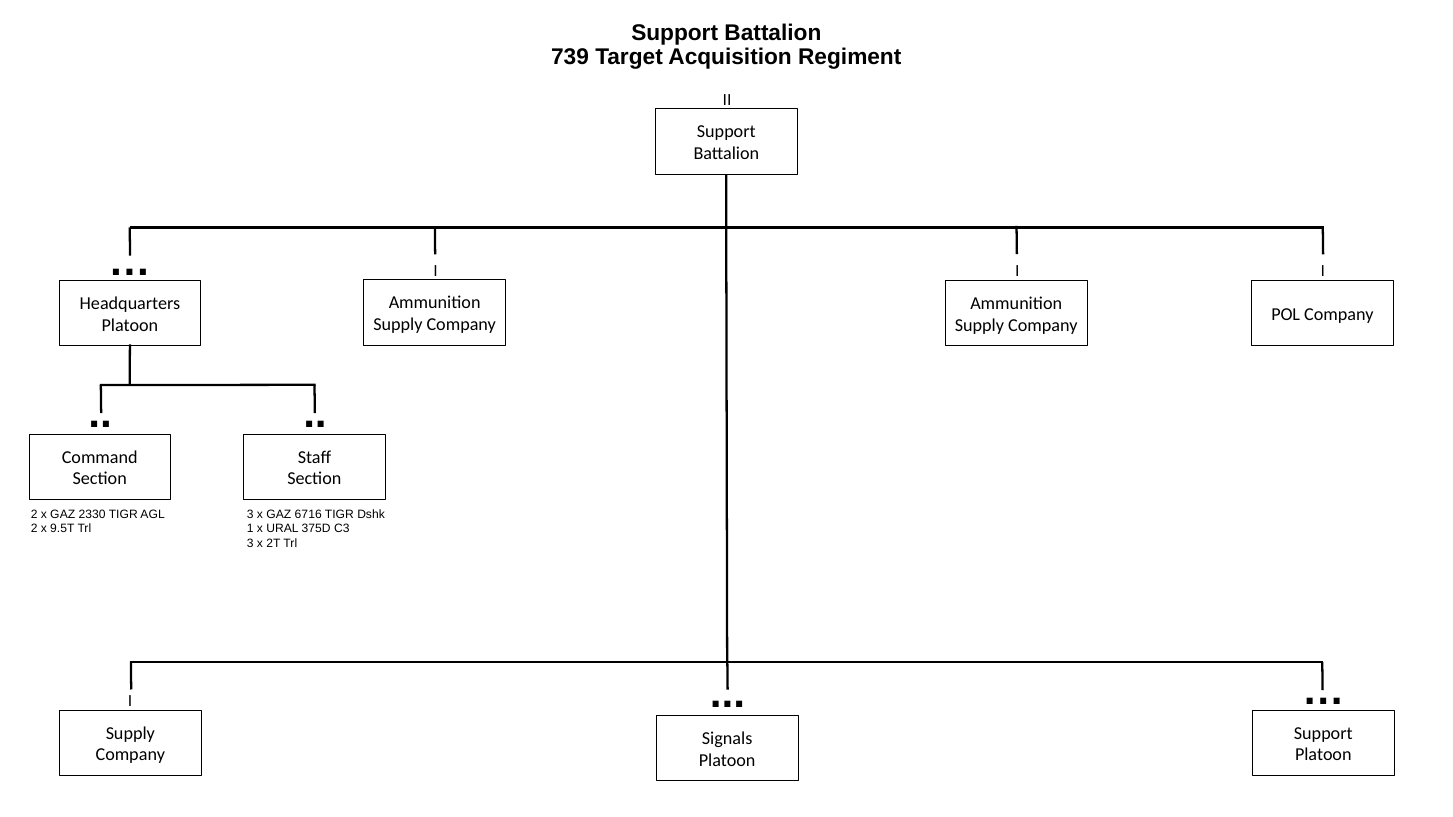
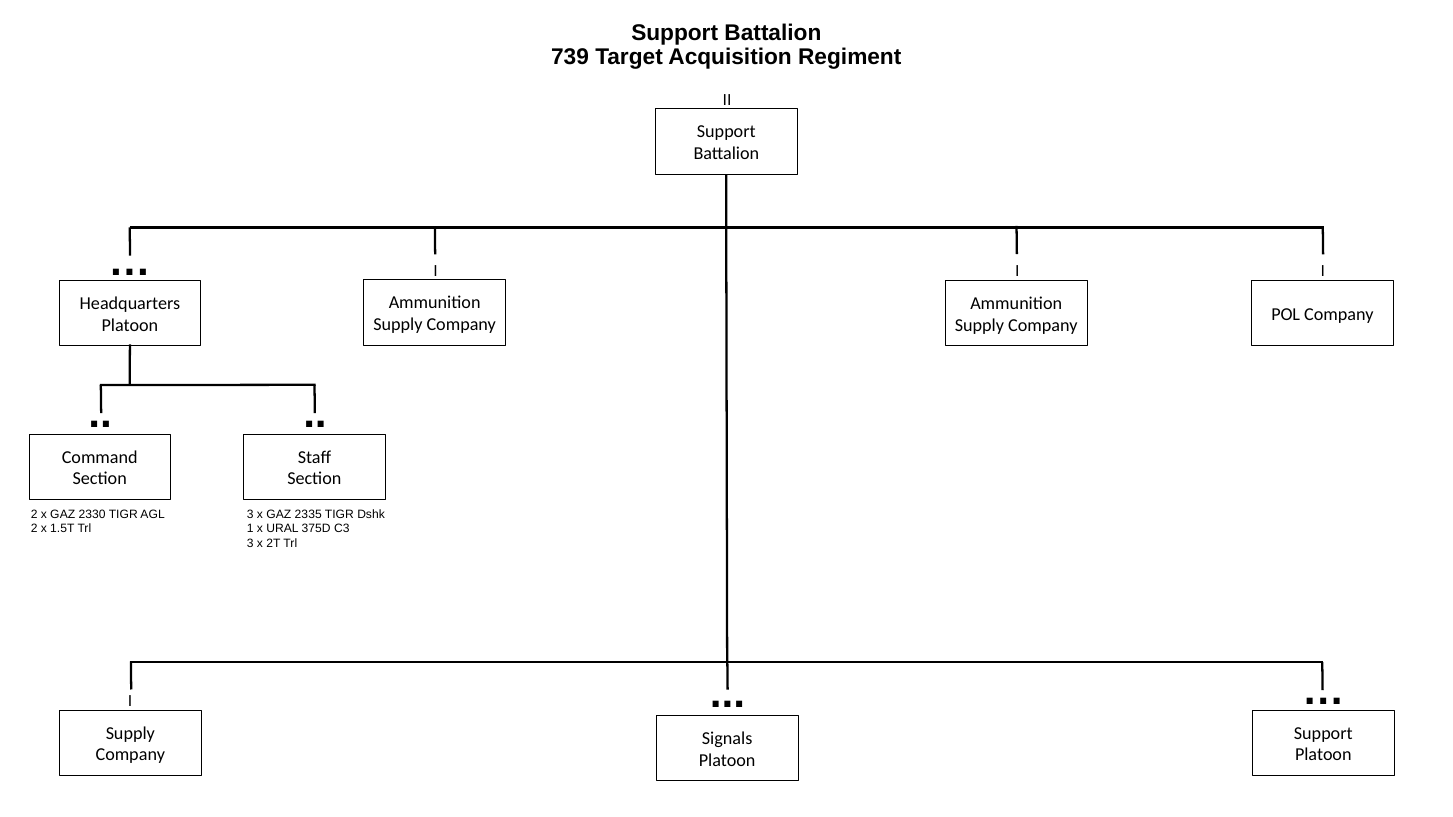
6716: 6716 -> 2335
9.5T: 9.5T -> 1.5T
